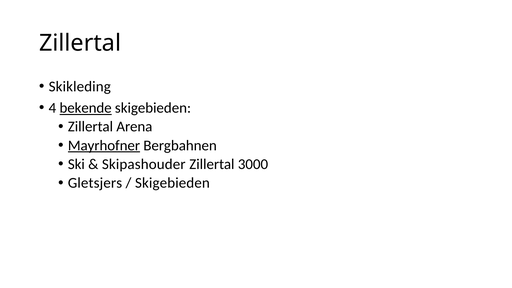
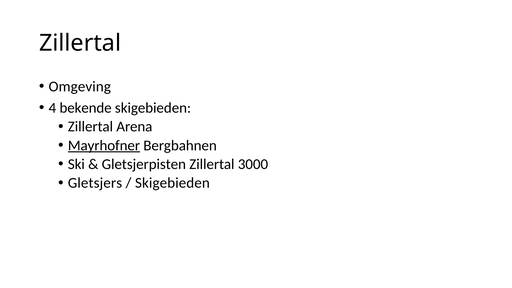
Skikleding: Skikleding -> Omgeving
bekende underline: present -> none
Skipashouder: Skipashouder -> Gletsjerpisten
